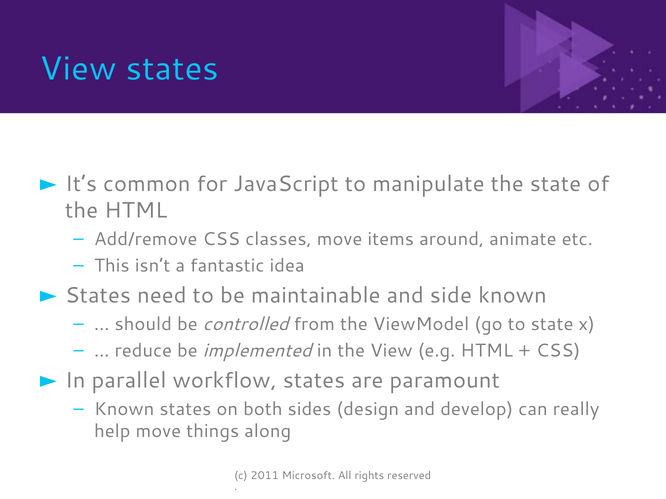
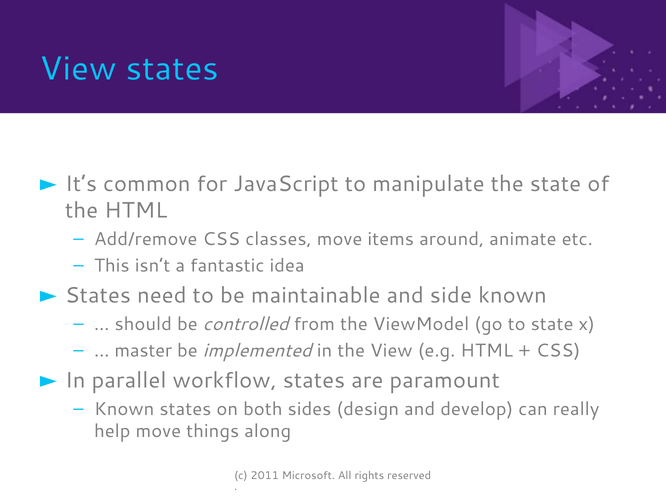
reduce: reduce -> master
